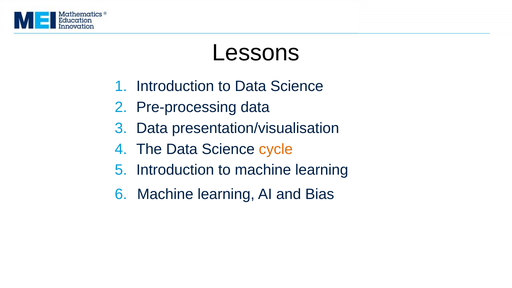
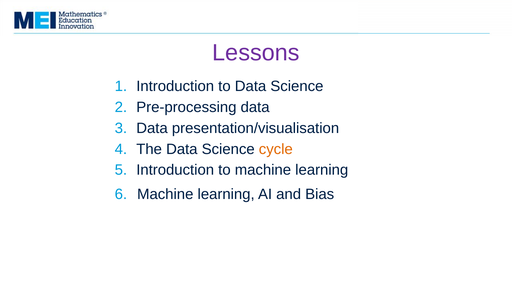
Lessons colour: black -> purple
